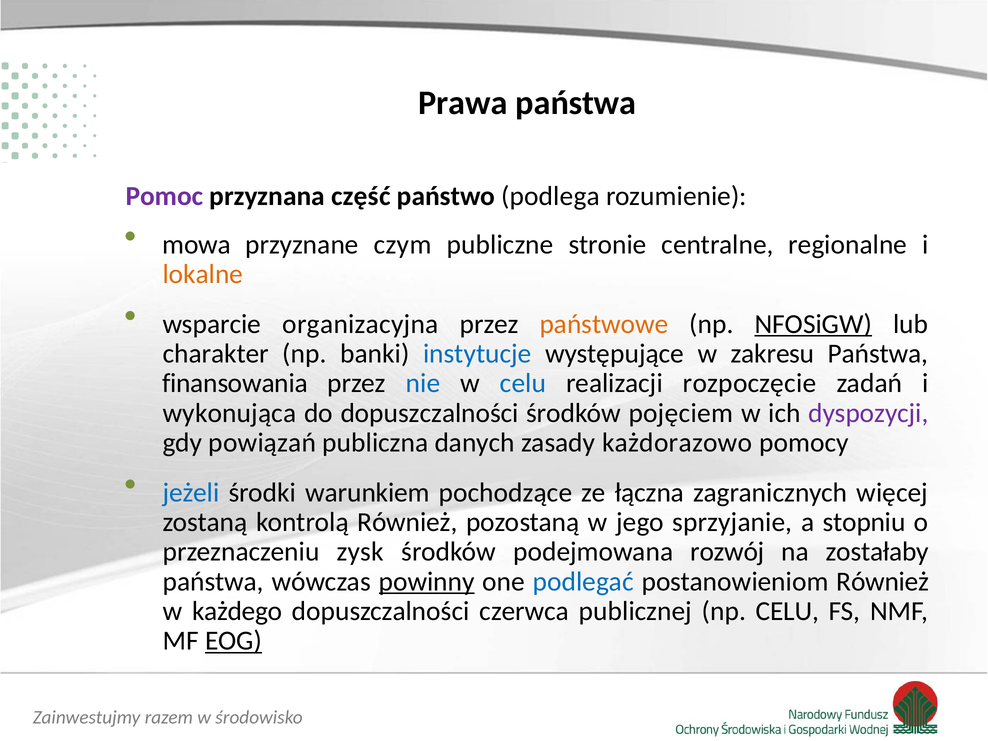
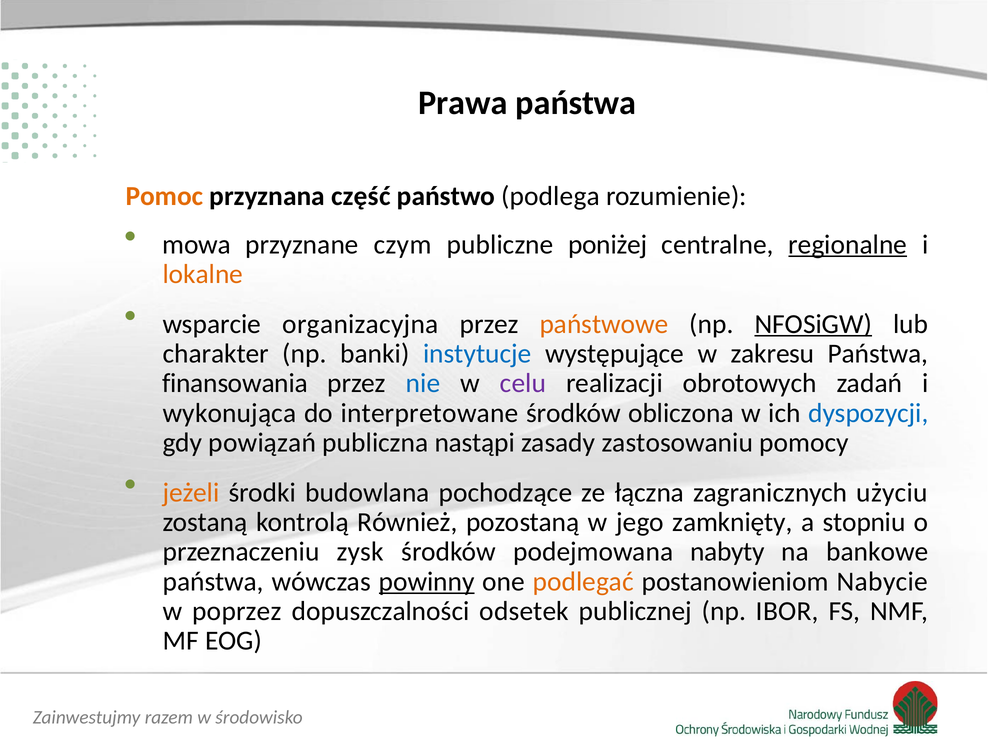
Pomoc colour: purple -> orange
stronie: stronie -> poniżej
regionalne underline: none -> present
celu at (523, 383) colour: blue -> purple
rozpoczęcie: rozpoczęcie -> obrotowych
do dopuszczalności: dopuszczalności -> interpretowane
pojęciem: pojęciem -> obliczona
dyspozycji colour: purple -> blue
danych: danych -> nastąpi
każdorazowo: każdorazowo -> zastosowaniu
jeżeli colour: blue -> orange
warunkiem: warunkiem -> budowlana
więcej: więcej -> użyciu
sprzyjanie: sprzyjanie -> zamknięty
rozwój: rozwój -> nabyty
zostałaby: zostałaby -> bankowe
podlegać colour: blue -> orange
postanowieniom Również: Również -> Nabycie
każdego: każdego -> poprzez
czerwca: czerwca -> odsetek
np CELU: CELU -> IBOR
EOG underline: present -> none
